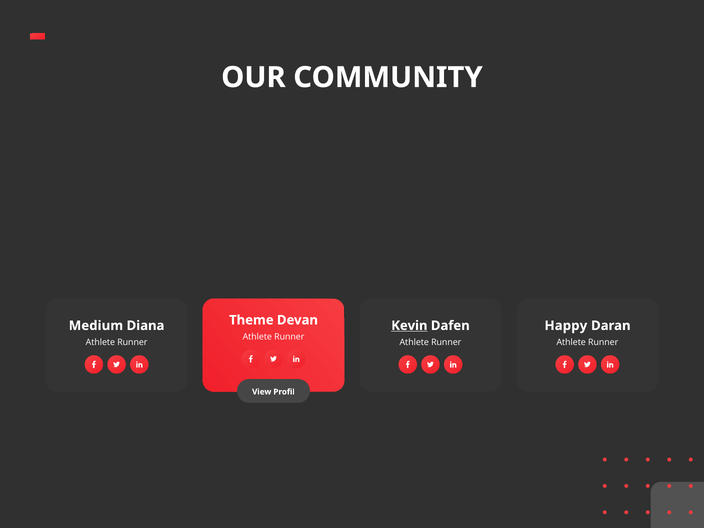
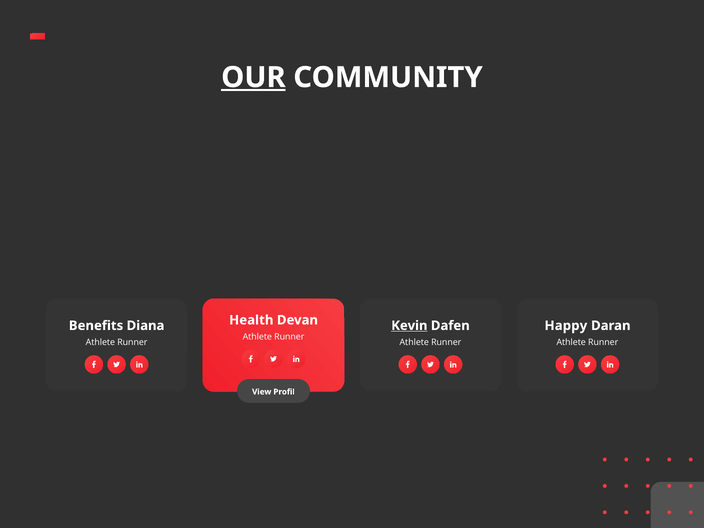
OUR underline: none -> present
Theme: Theme -> Health
Medium: Medium -> Benefits
